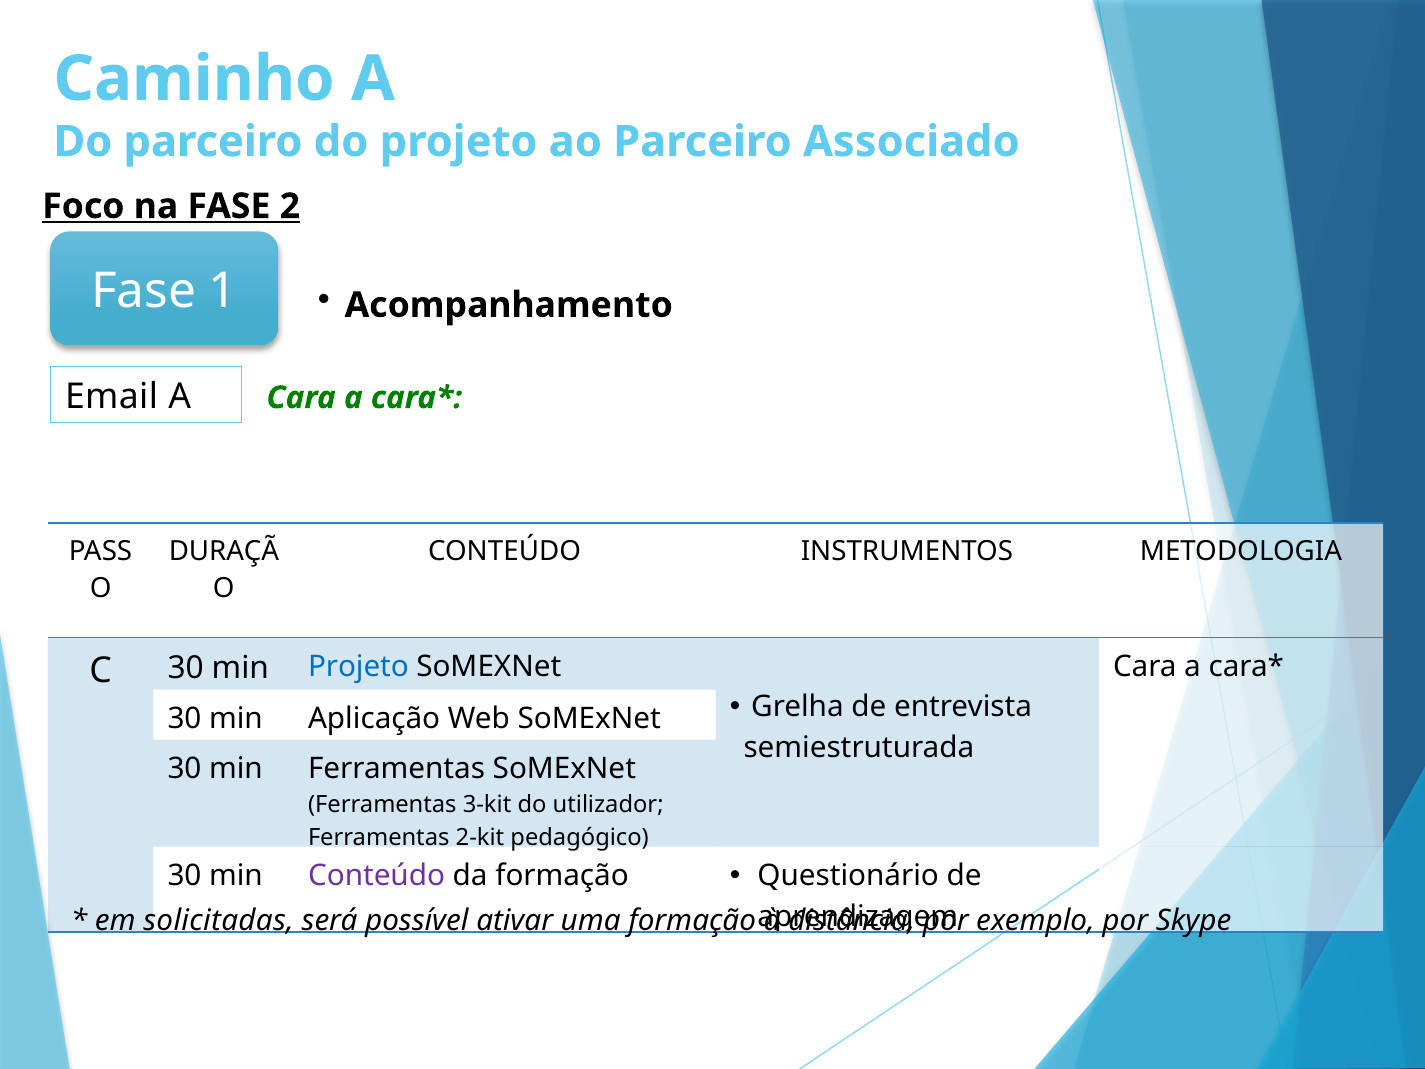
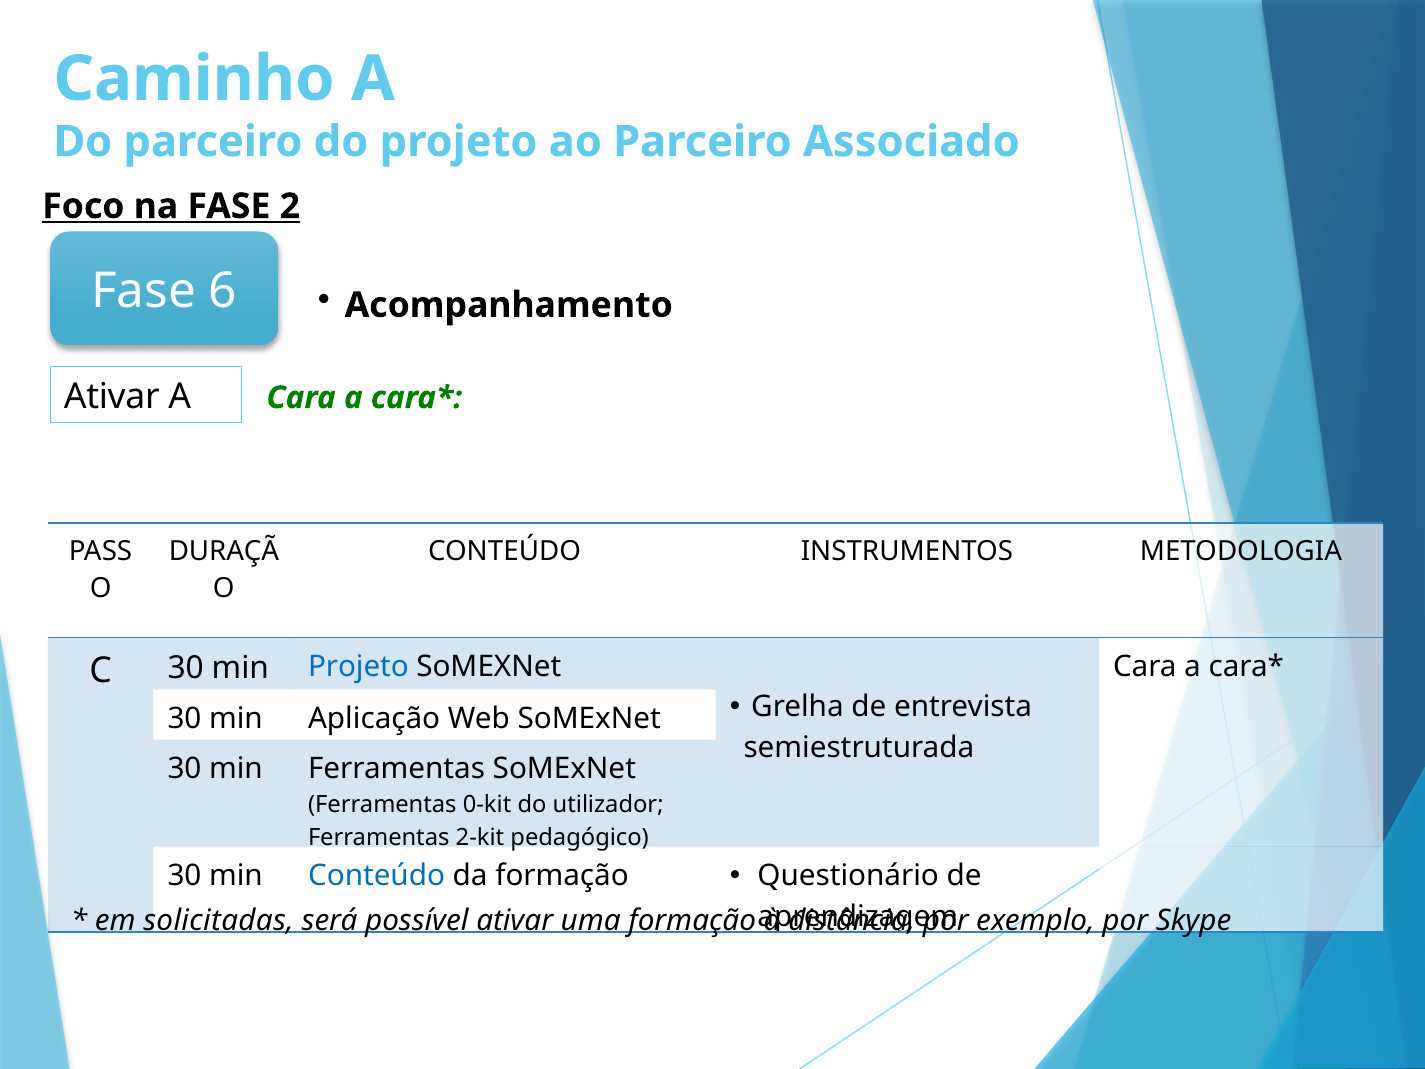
1: 1 -> 6
Email at (112, 397): Email -> Ativar
3-kit: 3-kit -> 0-kit
Conteúdo at (377, 876) colour: purple -> blue
